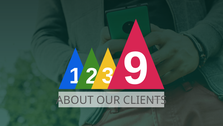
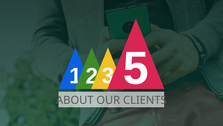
9: 9 -> 5
